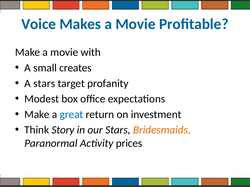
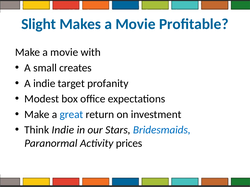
Voice: Voice -> Slight
A stars: stars -> indie
Think Story: Story -> Indie
Bridesmaids colour: orange -> blue
